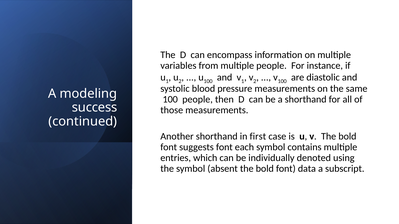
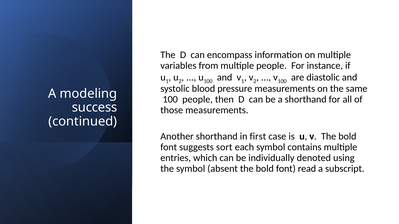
suggests font: font -> sort
data: data -> read
